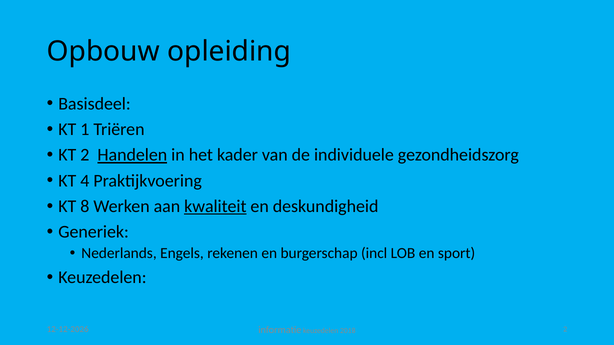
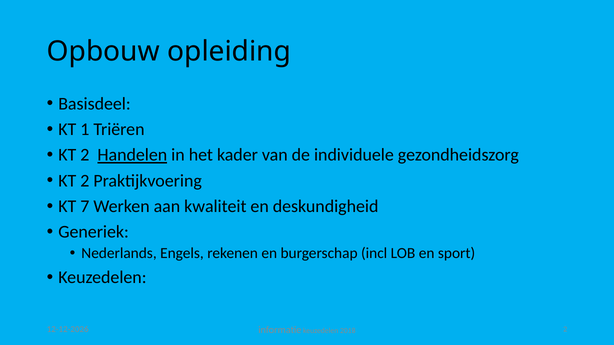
4 at (85, 181): 4 -> 2
8: 8 -> 7
kwaliteit underline: present -> none
